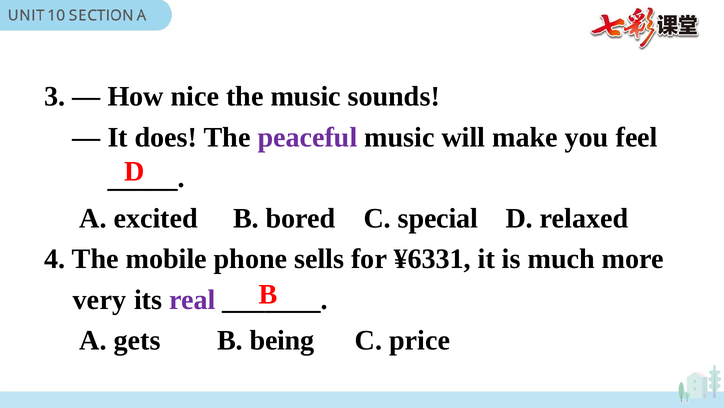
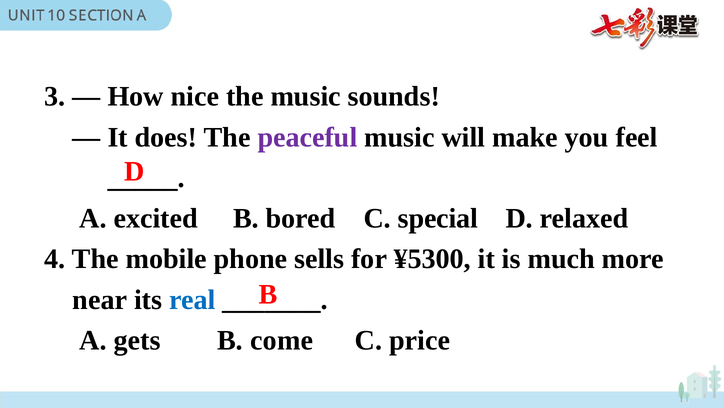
¥6331: ¥6331 -> ¥5300
very: very -> near
real colour: purple -> blue
being: being -> come
